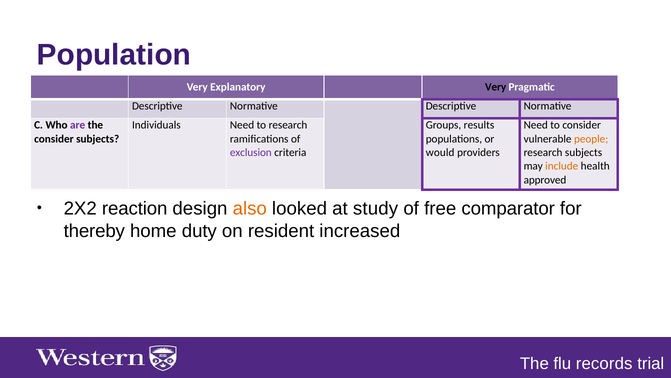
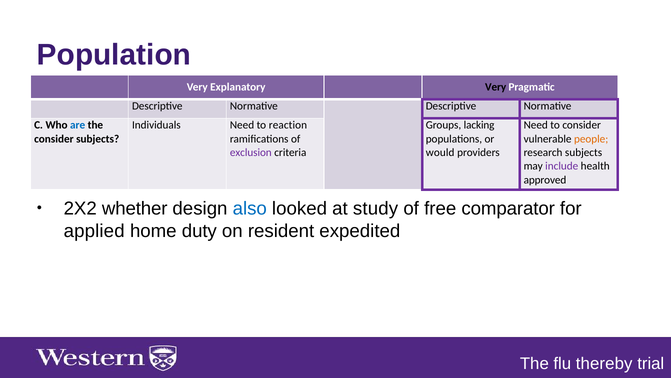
are colour: purple -> blue
to research: research -> reaction
results: results -> lacking
include colour: orange -> purple
reaction: reaction -> whether
also colour: orange -> blue
thereby: thereby -> applied
increased: increased -> expedited
records: records -> thereby
